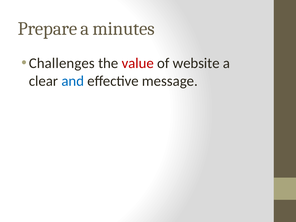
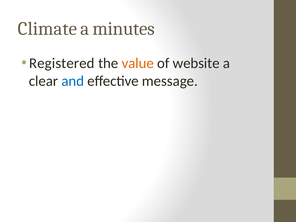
Prepare: Prepare -> Climate
Challenges: Challenges -> Registered
value colour: red -> orange
